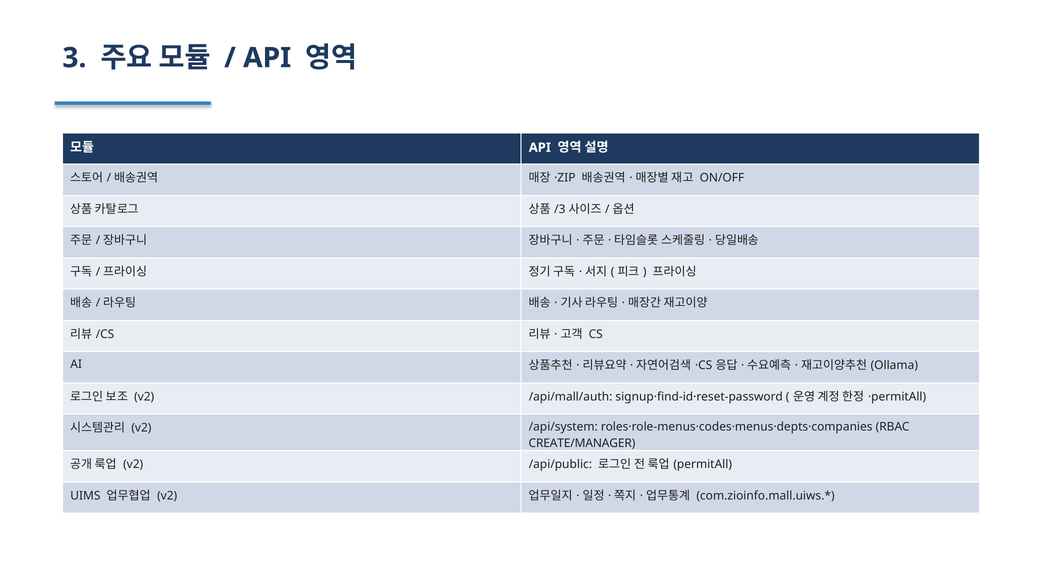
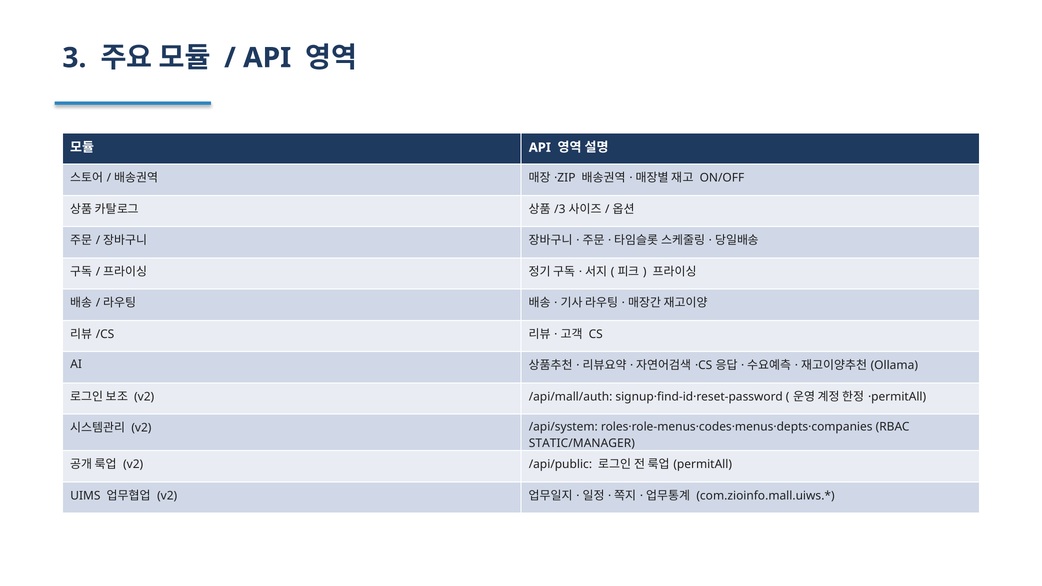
CREATE/MANAGER: CREATE/MANAGER -> STATIC/MANAGER
